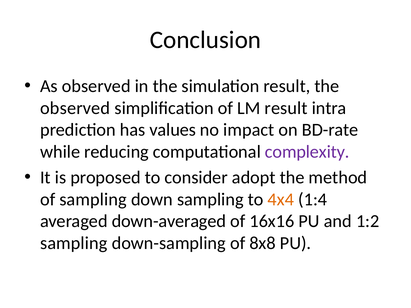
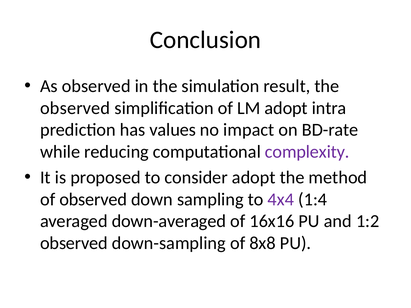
LM result: result -> adopt
of sampling: sampling -> observed
4x4 colour: orange -> purple
sampling at (74, 243): sampling -> observed
